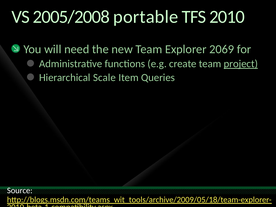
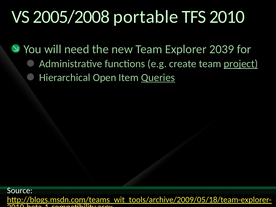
2069: 2069 -> 2039
Scale: Scale -> Open
Queries underline: none -> present
